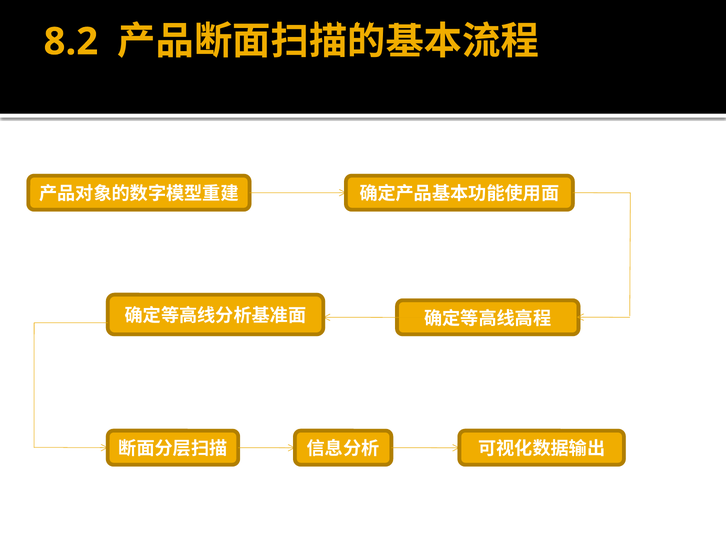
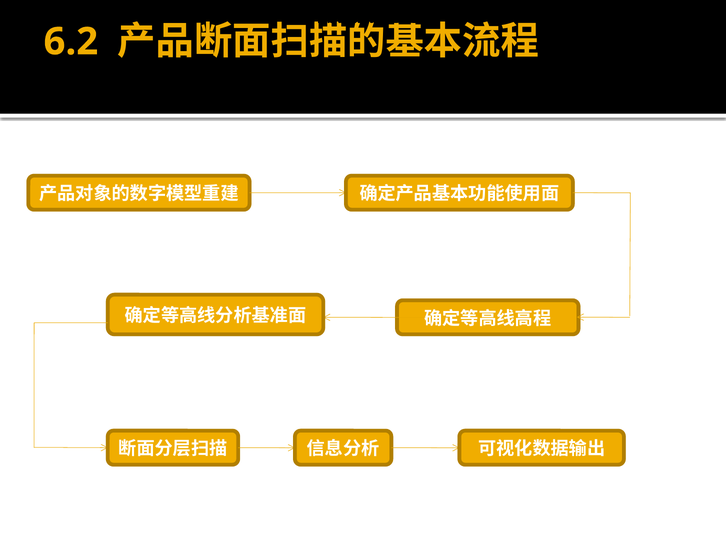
8.2: 8.2 -> 6.2
